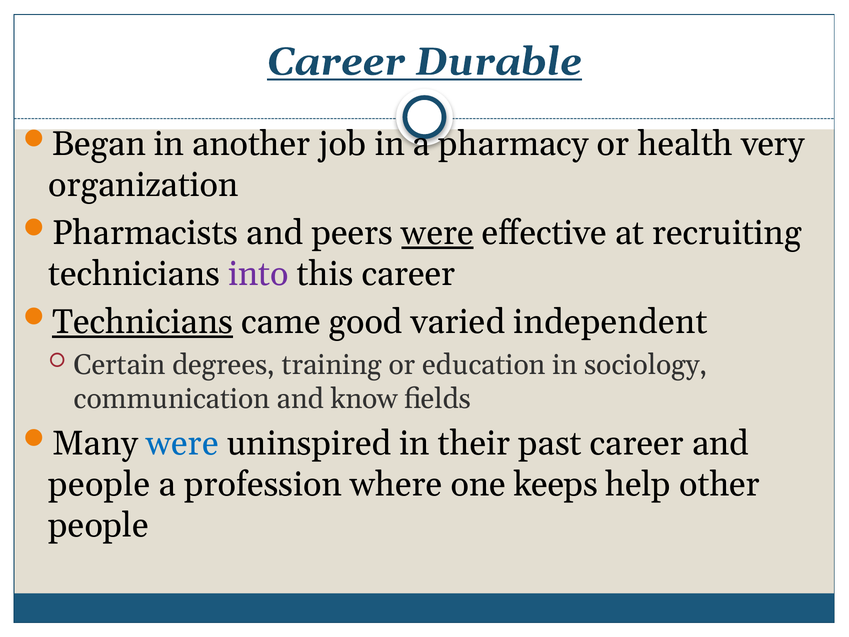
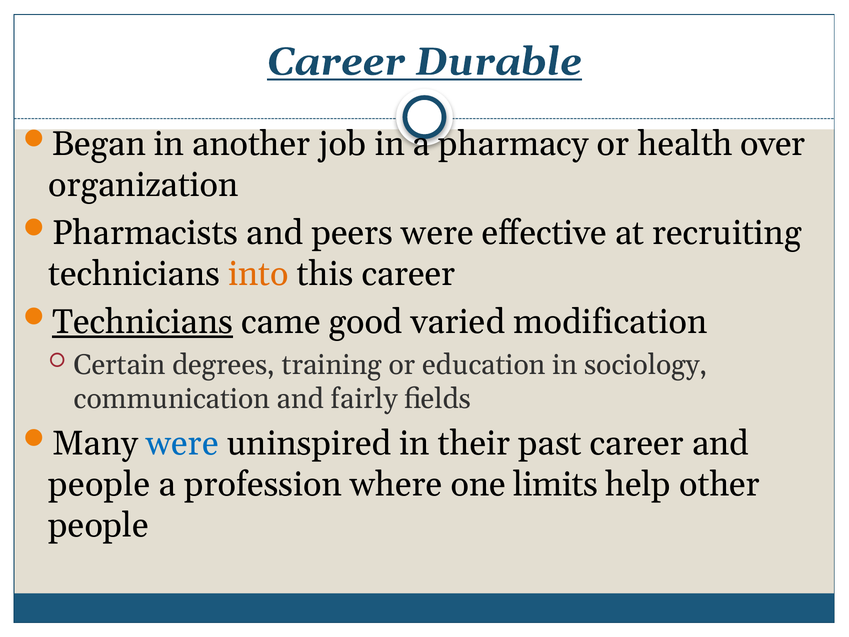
very: very -> over
were at (438, 233) underline: present -> none
into colour: purple -> orange
independent: independent -> modification
know: know -> fairly
keeps: keeps -> limits
